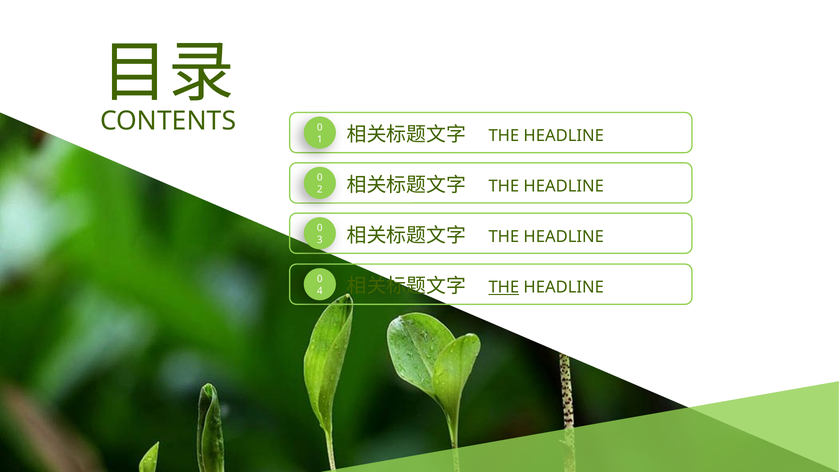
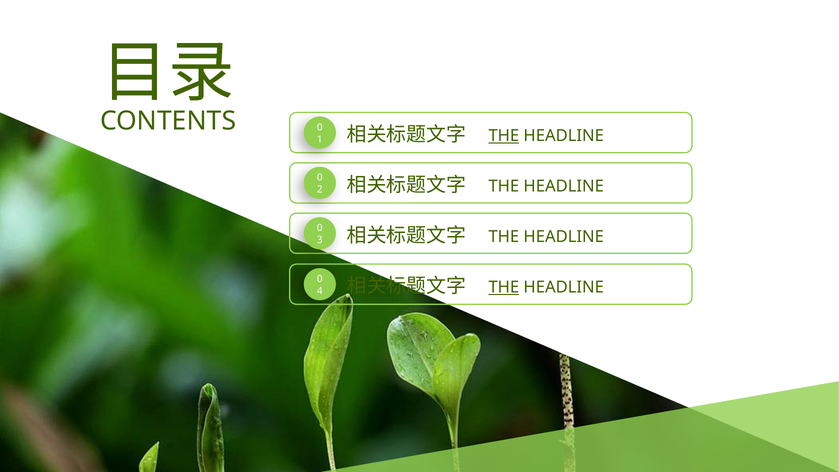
THE at (504, 136) underline: none -> present
